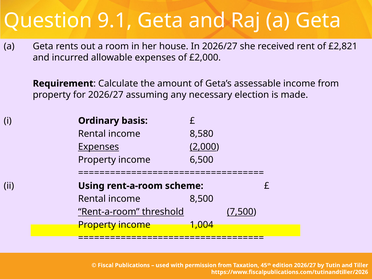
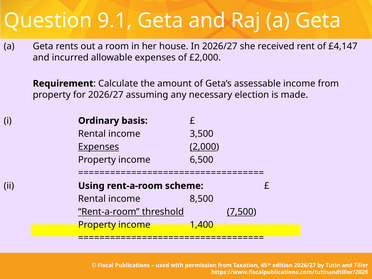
£2,821: £2,821 -> £4,147
8,580: 8,580 -> 3,500
1,004: 1,004 -> 1,400
